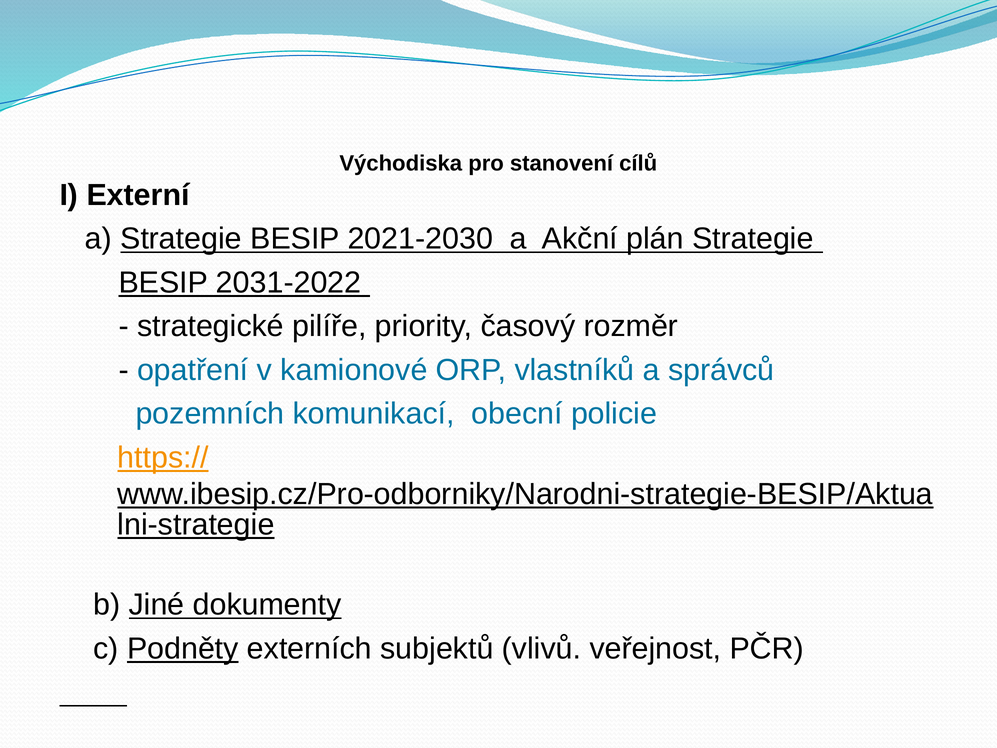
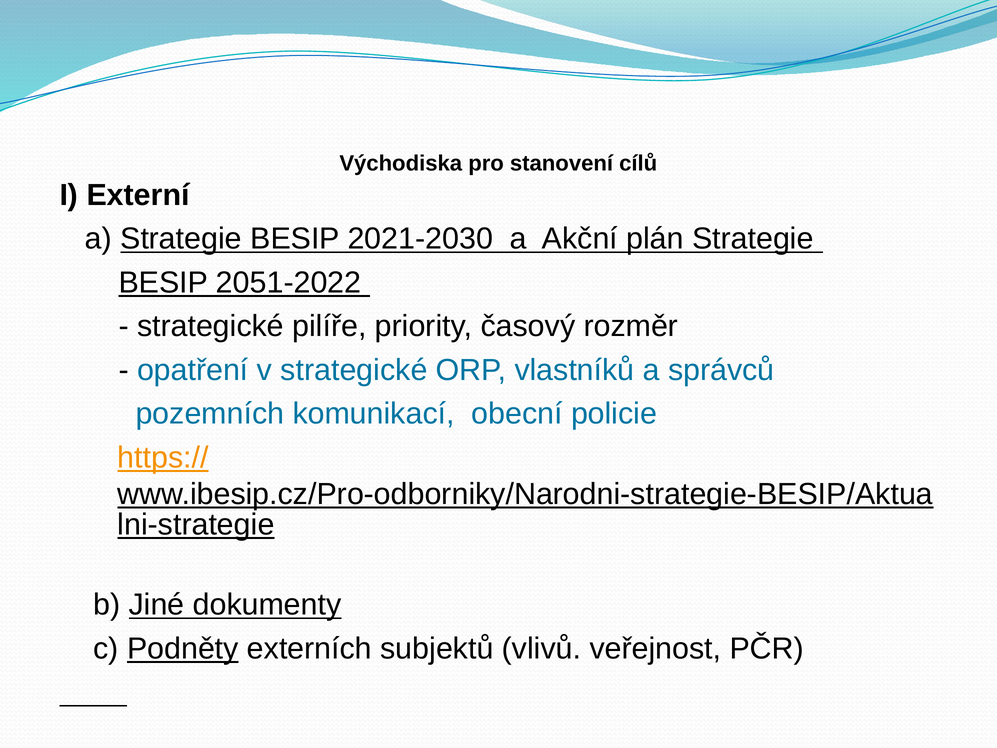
2031-2022: 2031-2022 -> 2051-2022
v kamionové: kamionové -> strategické
